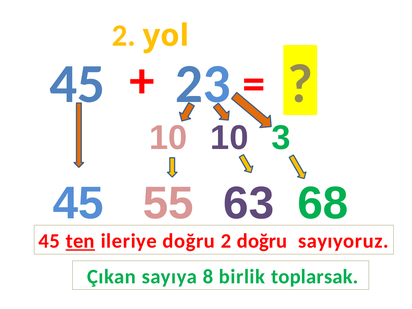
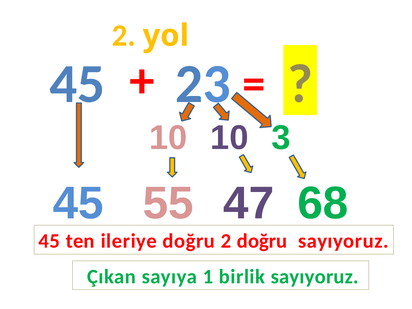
63: 63 -> 47
ten underline: present -> none
8: 8 -> 1
birlik toplarsak: toplarsak -> sayıyoruz
